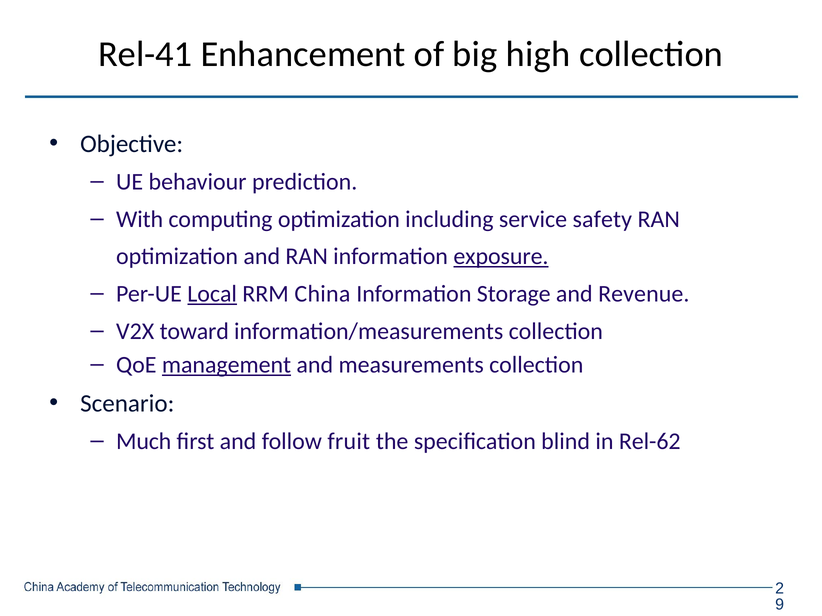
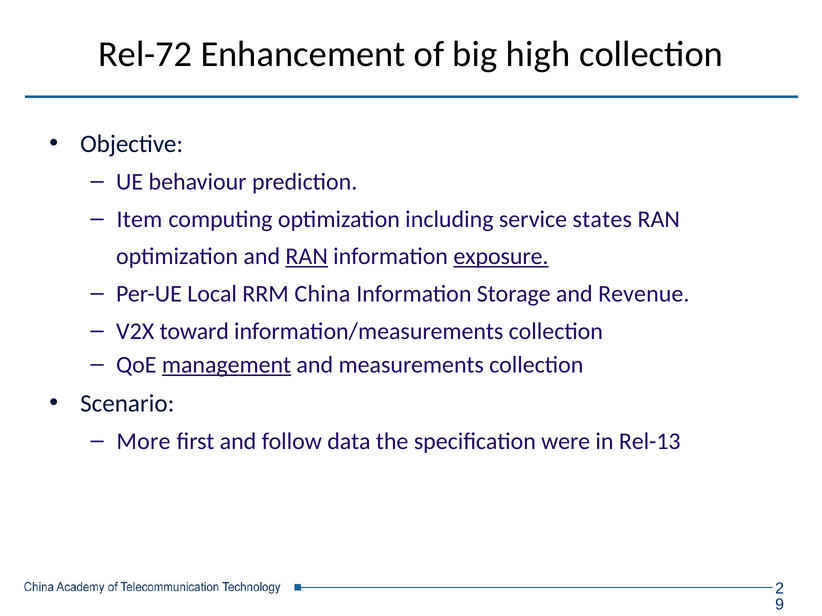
Rel-41: Rel-41 -> Rel-72
With: With -> Item
safety: safety -> states
RAN at (307, 257) underline: none -> present
Local underline: present -> none
Much: Much -> More
fruit: fruit -> data
blind: blind -> were
Rel-62: Rel-62 -> Rel-13
